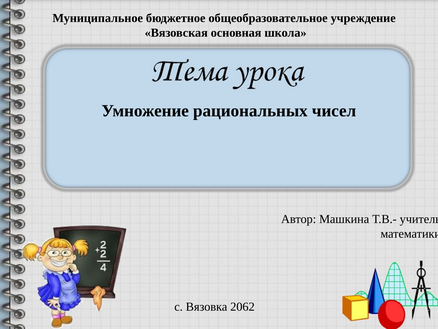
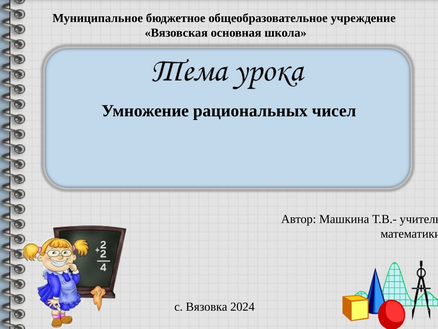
2062: 2062 -> 2024
